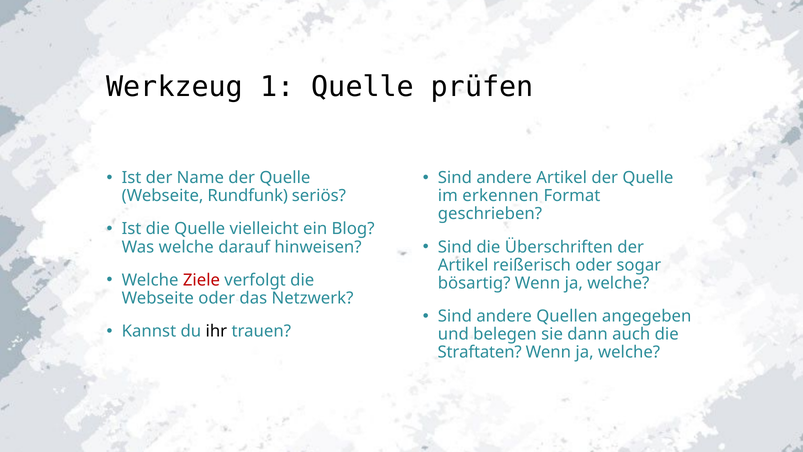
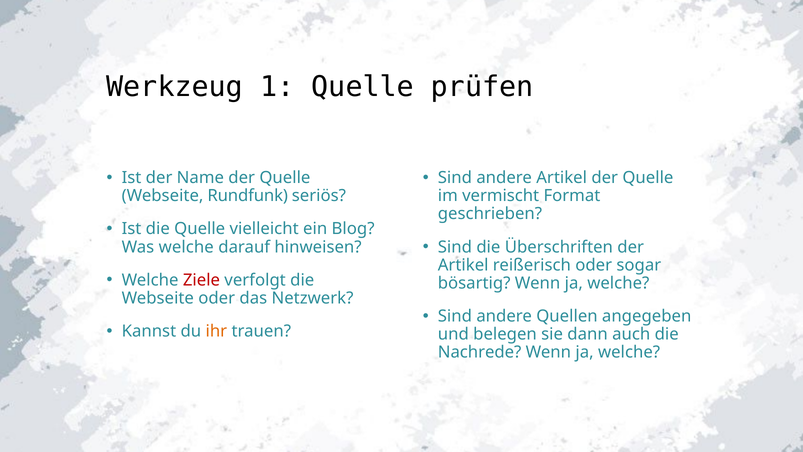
erkennen: erkennen -> vermischt
ihr colour: black -> orange
Straftaten: Straftaten -> Nachrede
